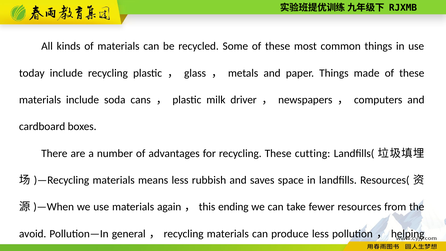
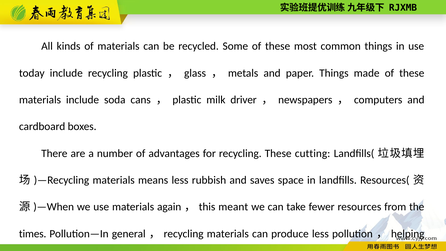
ending: ending -> meant
avoid: avoid -> times
